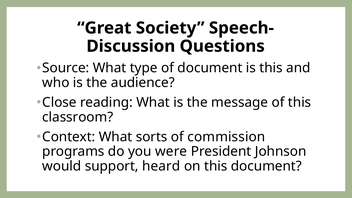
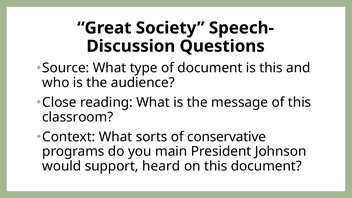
commission: commission -> conservative
were: were -> main
